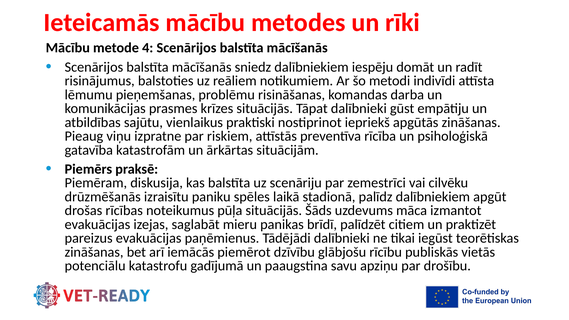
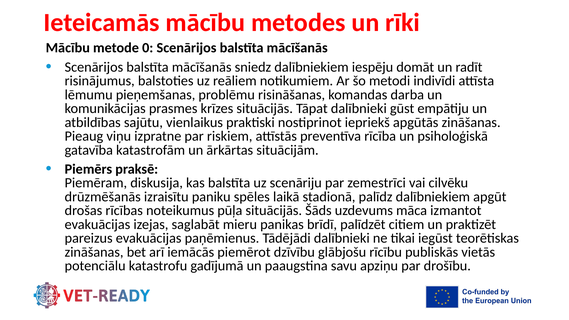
4: 4 -> 0
